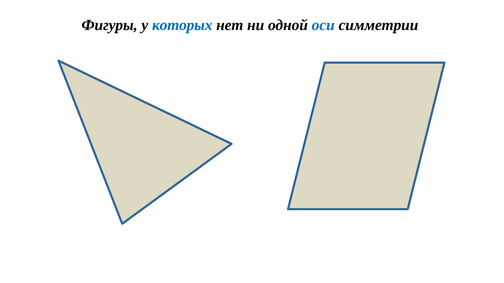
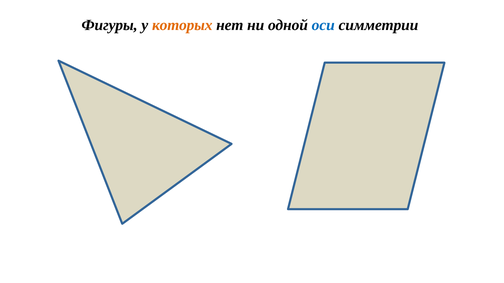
которых colour: blue -> orange
